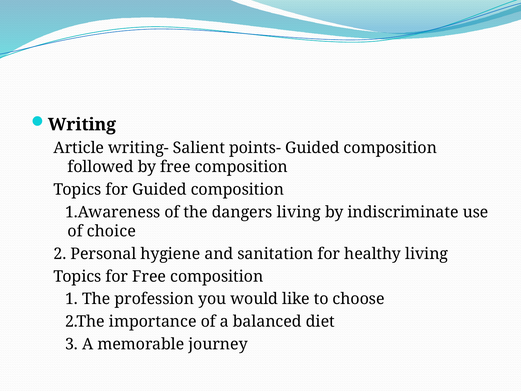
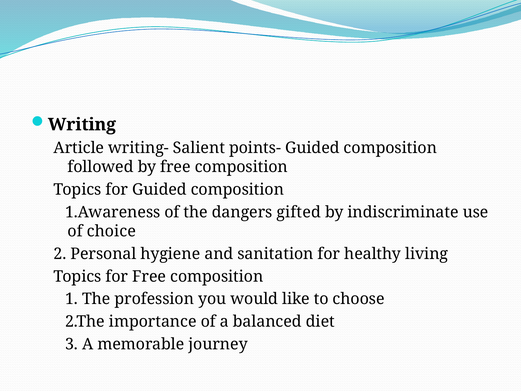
dangers living: living -> gifted
